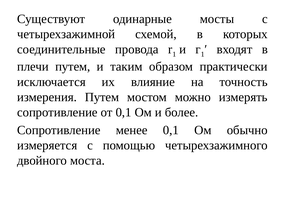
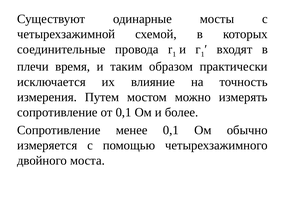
плечи путем: путем -> время
